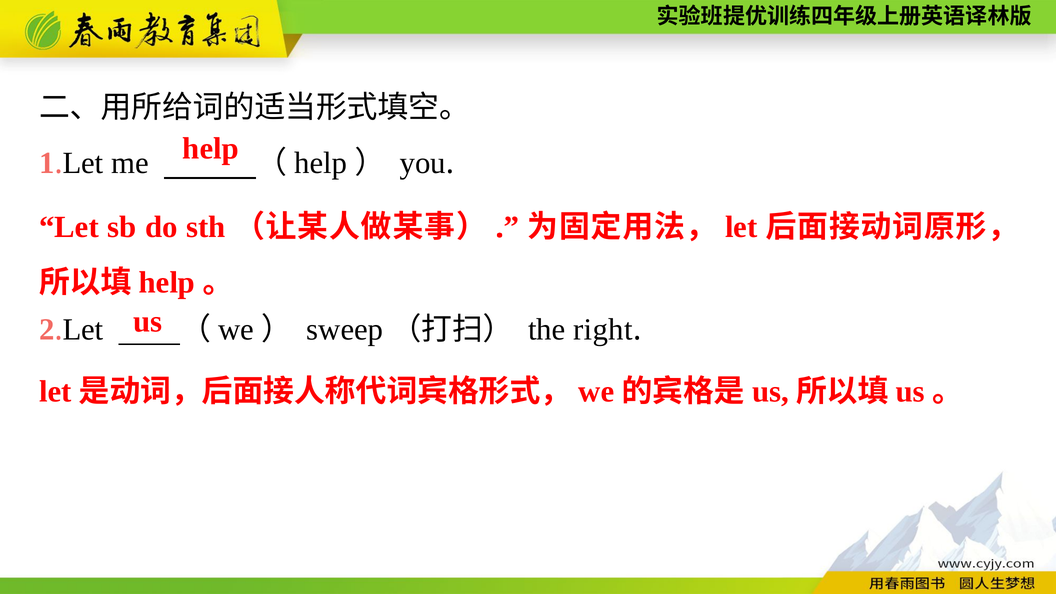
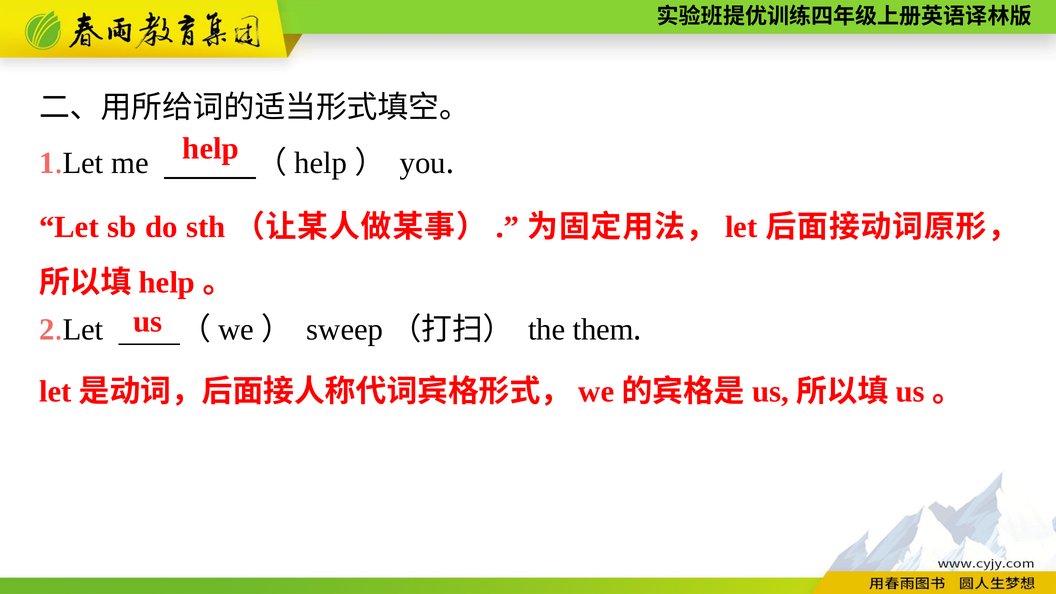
right: right -> them
